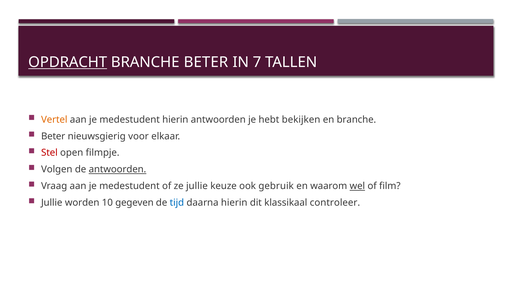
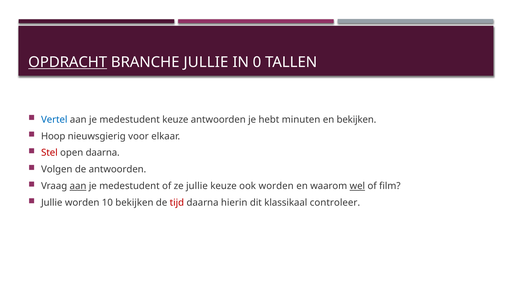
BRANCHE BETER: BETER -> JULLIE
7: 7 -> 0
Vertel colour: orange -> blue
medestudent hierin: hierin -> keuze
bekijken: bekijken -> minuten
en branche: branche -> bekijken
Beter at (53, 136): Beter -> Hoop
open filmpje: filmpje -> daarna
antwoorden at (117, 169) underline: present -> none
aan at (78, 186) underline: none -> present
ook gebruik: gebruik -> worden
10 gegeven: gegeven -> bekijken
tijd colour: blue -> red
